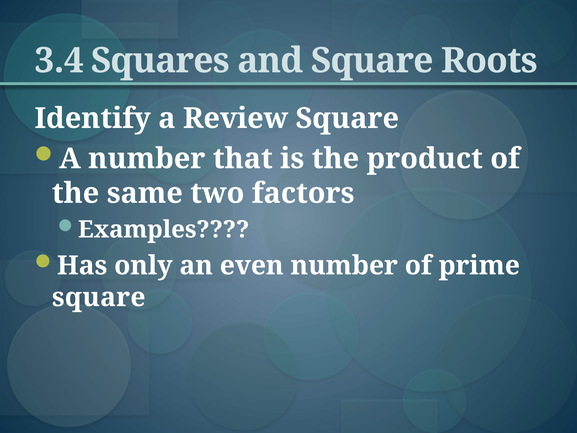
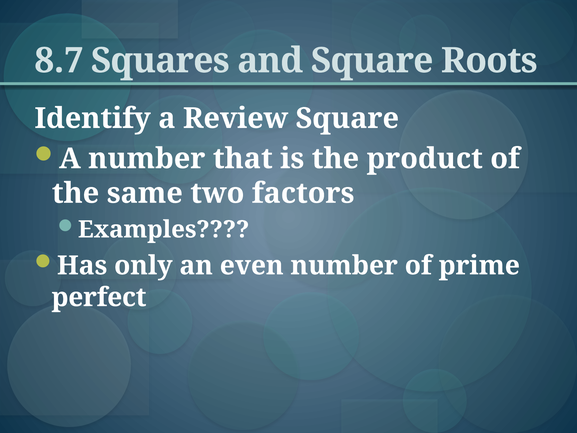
3.4: 3.4 -> 8.7
square at (99, 297): square -> perfect
